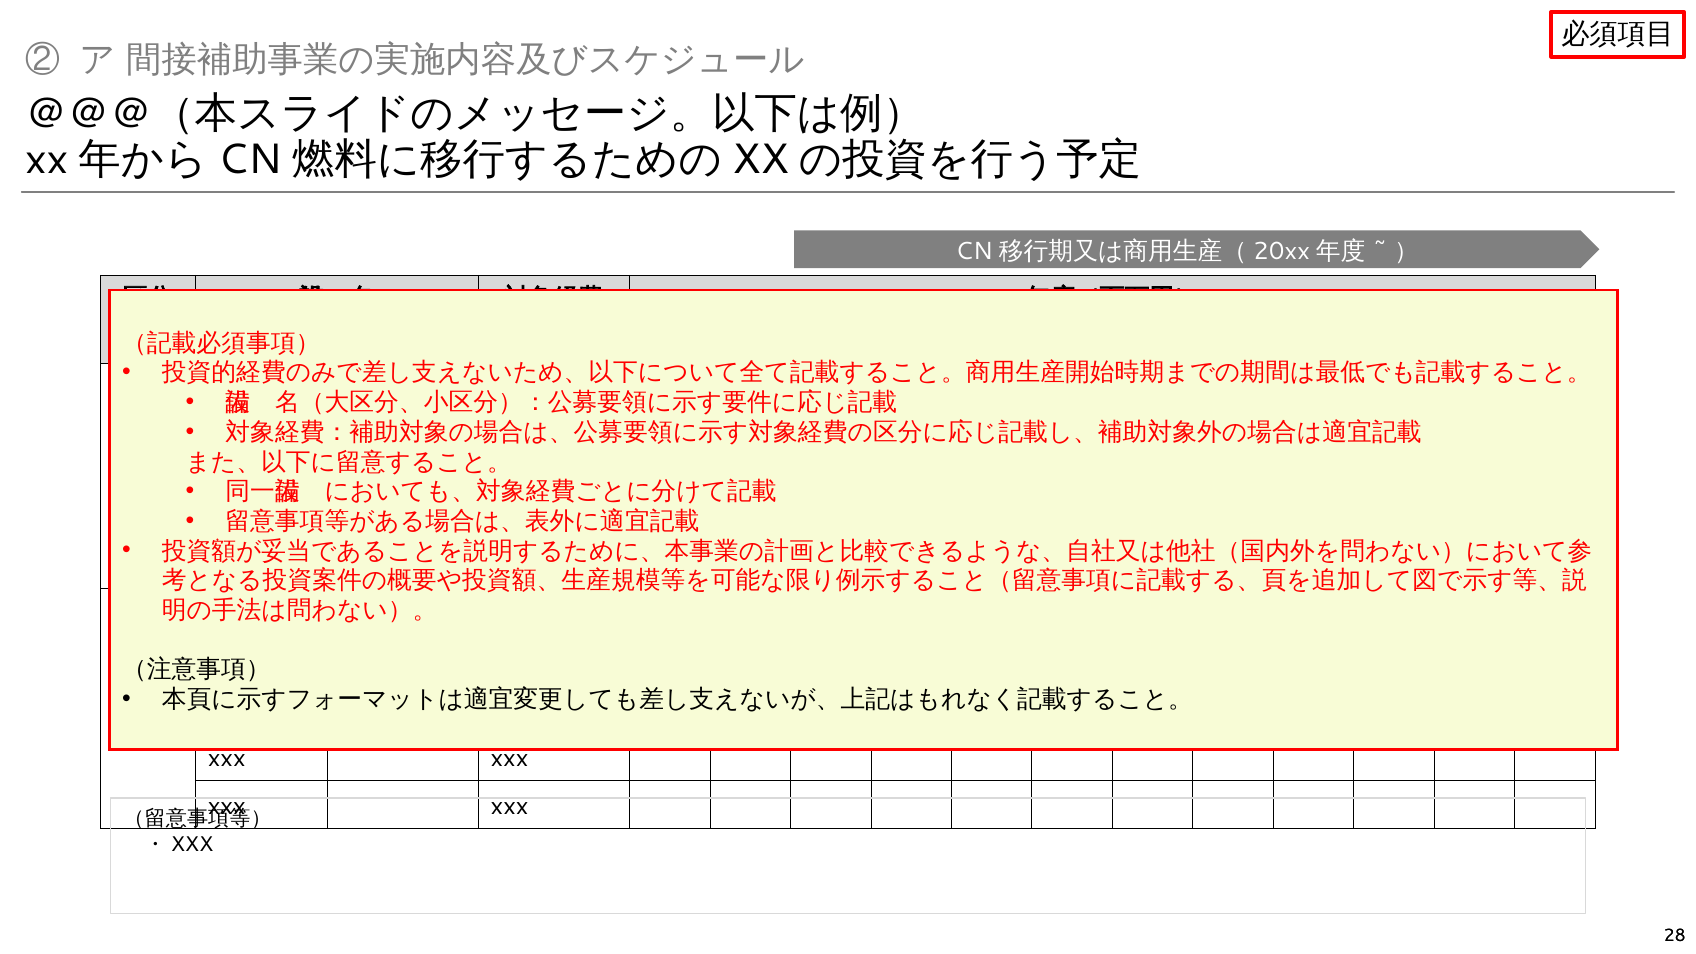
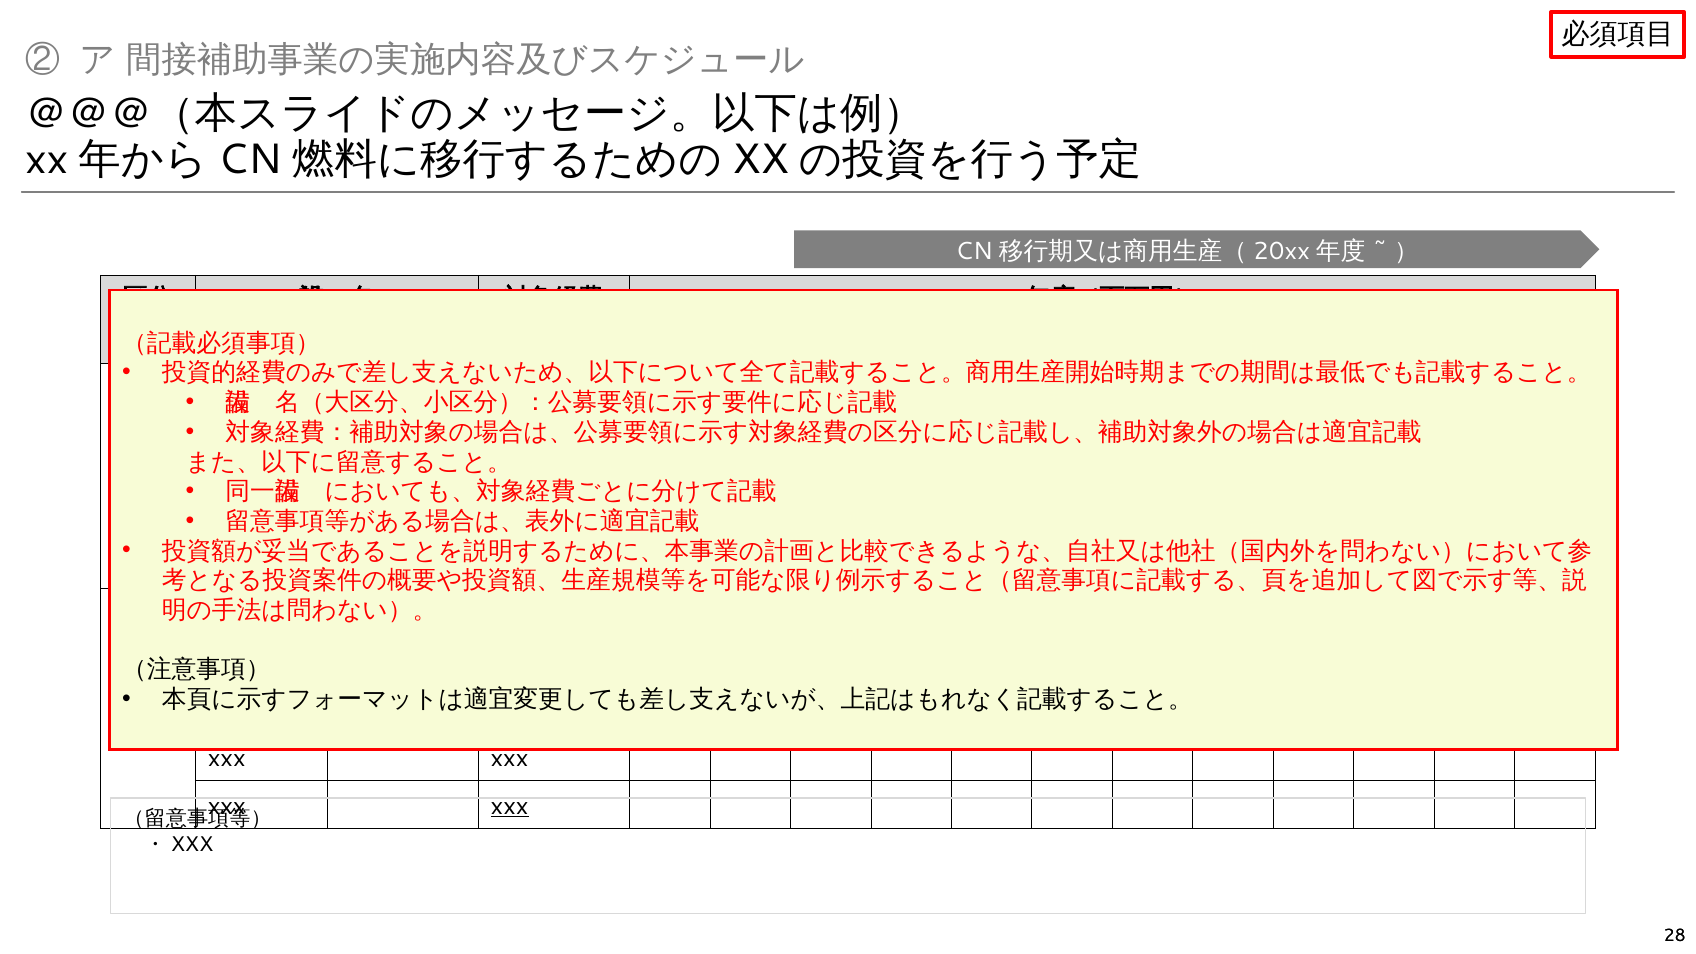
xxx at (510, 806) underline: none -> present
